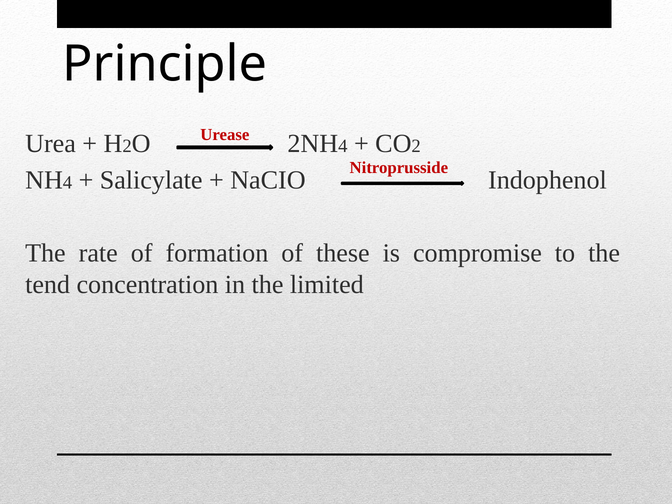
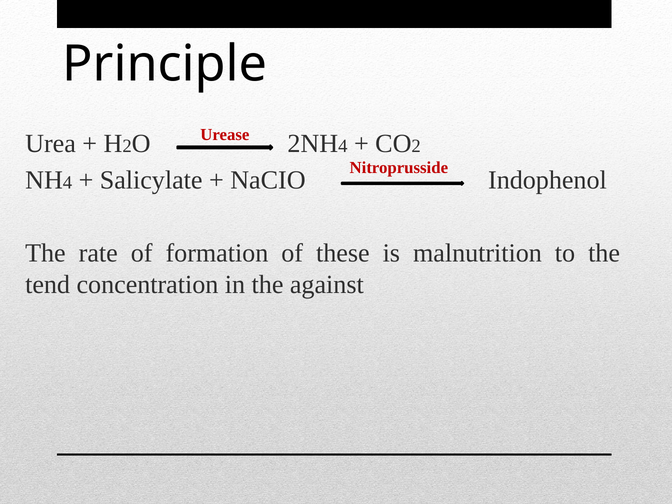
compromise: compromise -> malnutrition
limited: limited -> against
